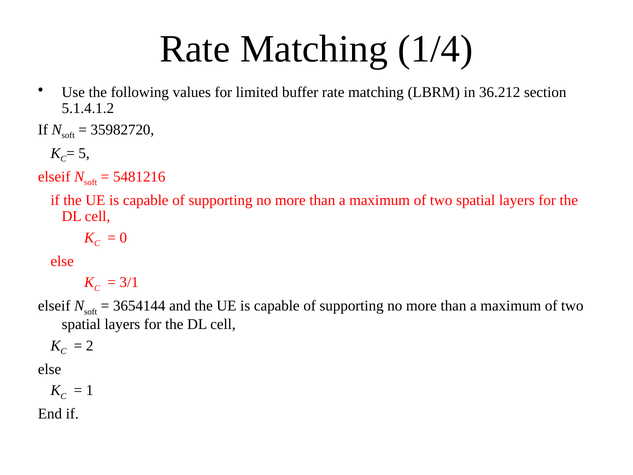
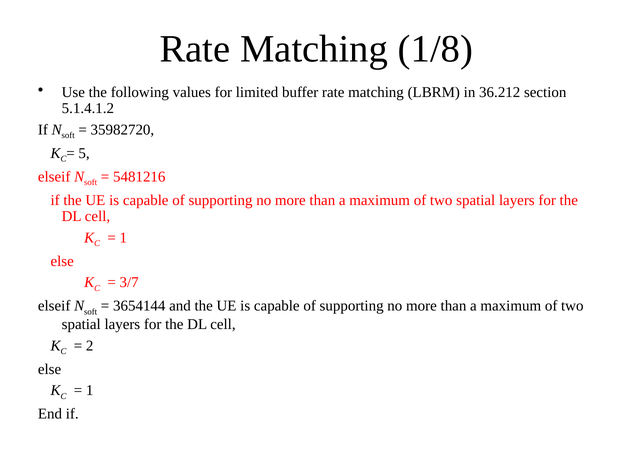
1/4: 1/4 -> 1/8
0 at (123, 238): 0 -> 1
3/1: 3/1 -> 3/7
